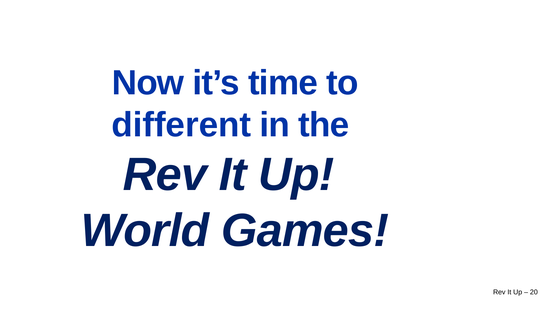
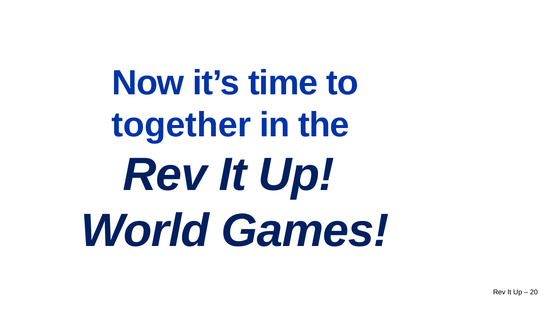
different: different -> together
